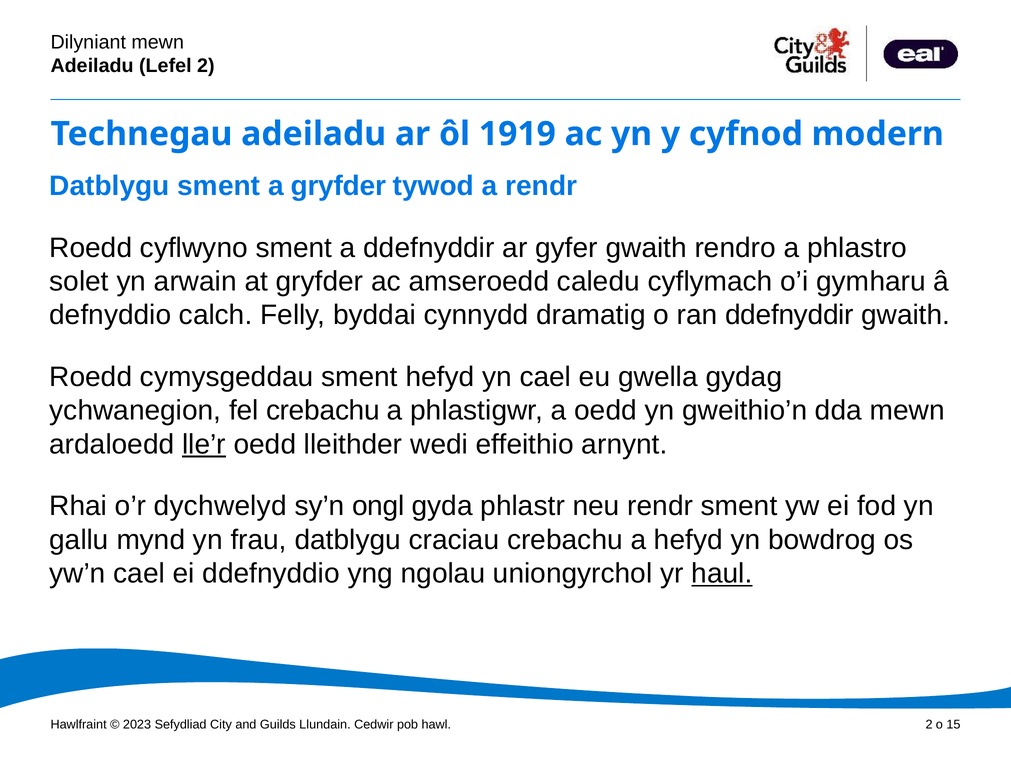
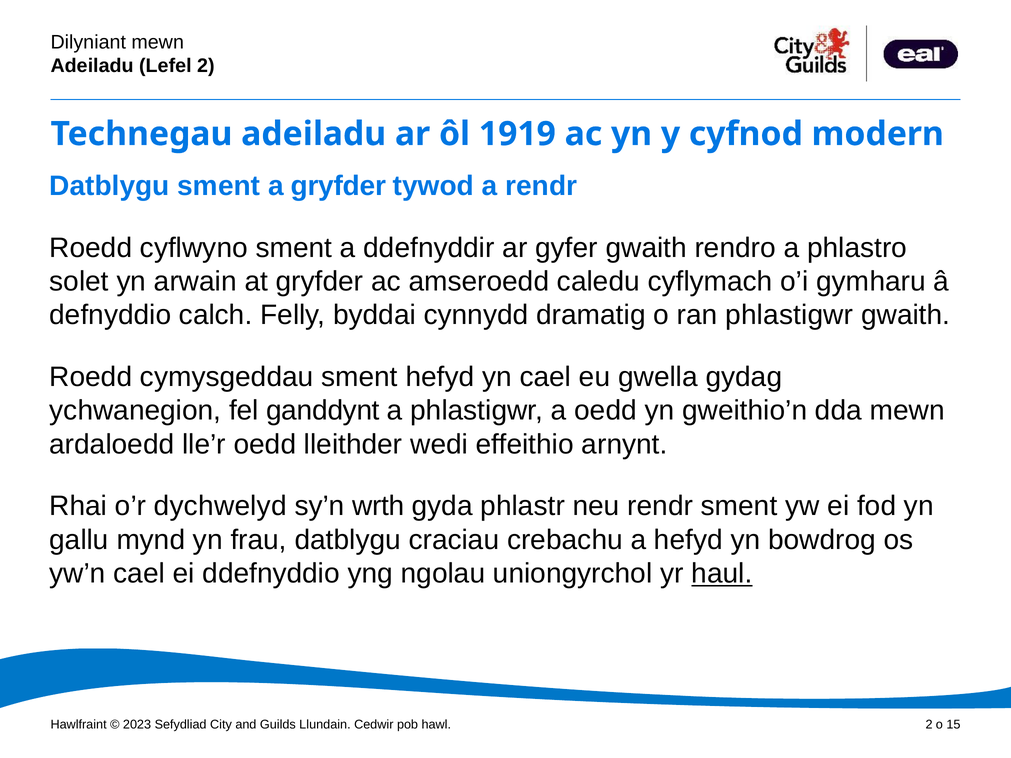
ran ddefnyddir: ddefnyddir -> phlastigwr
fel crebachu: crebachu -> ganddynt
lle’r underline: present -> none
ongl: ongl -> wrth
